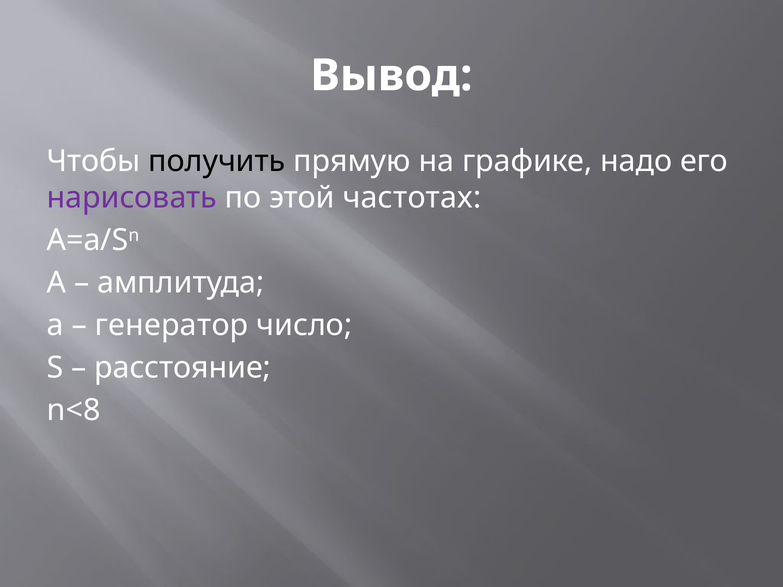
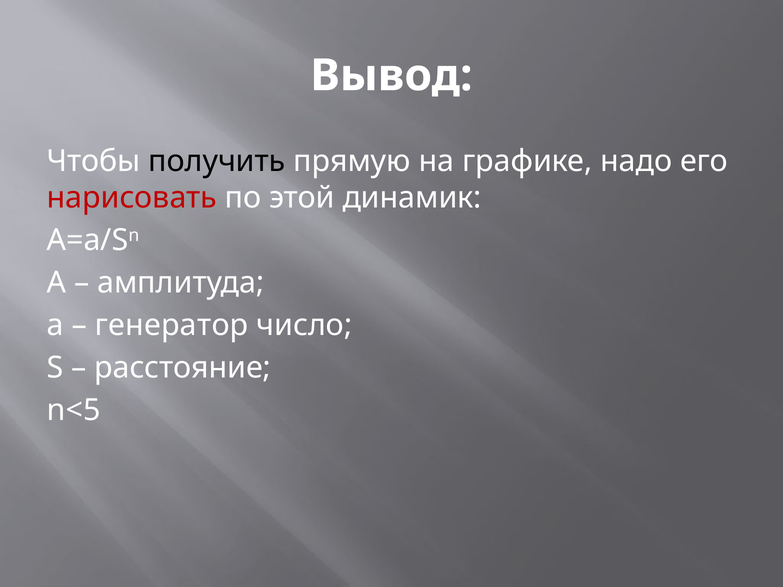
нарисовать colour: purple -> red
частотах: частотах -> динамик
n<8: n<8 -> n<5
